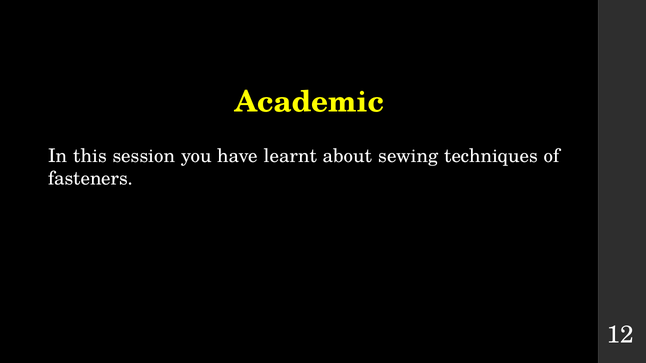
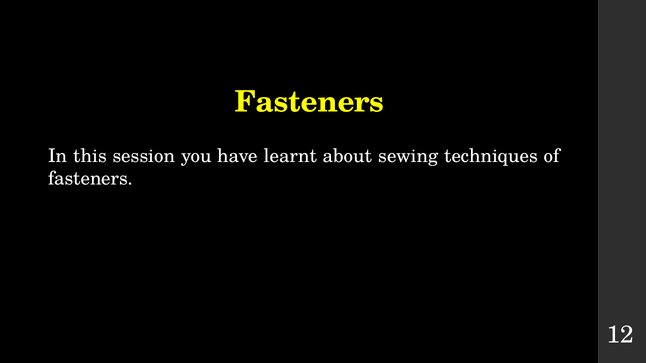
Academic at (309, 102): Academic -> Fasteners
